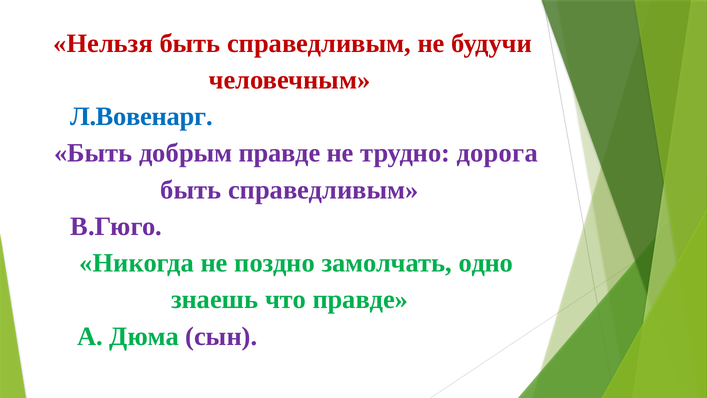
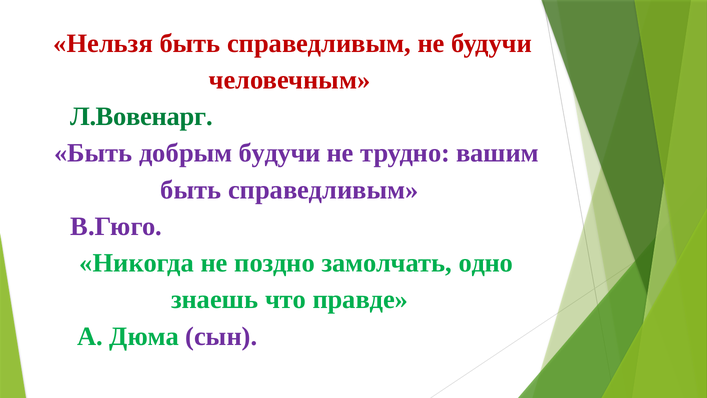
Л.Вовенарг colour: blue -> green
добрым правде: правде -> будучи
дорога: дорога -> вашим
